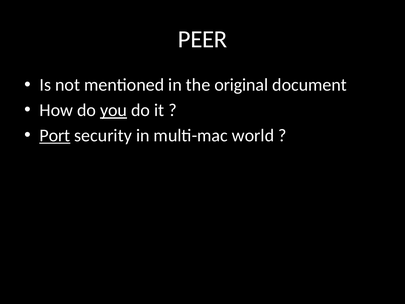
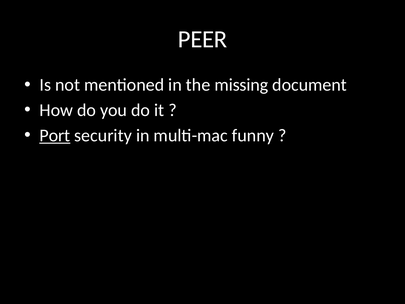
original: original -> missing
you underline: present -> none
world: world -> funny
